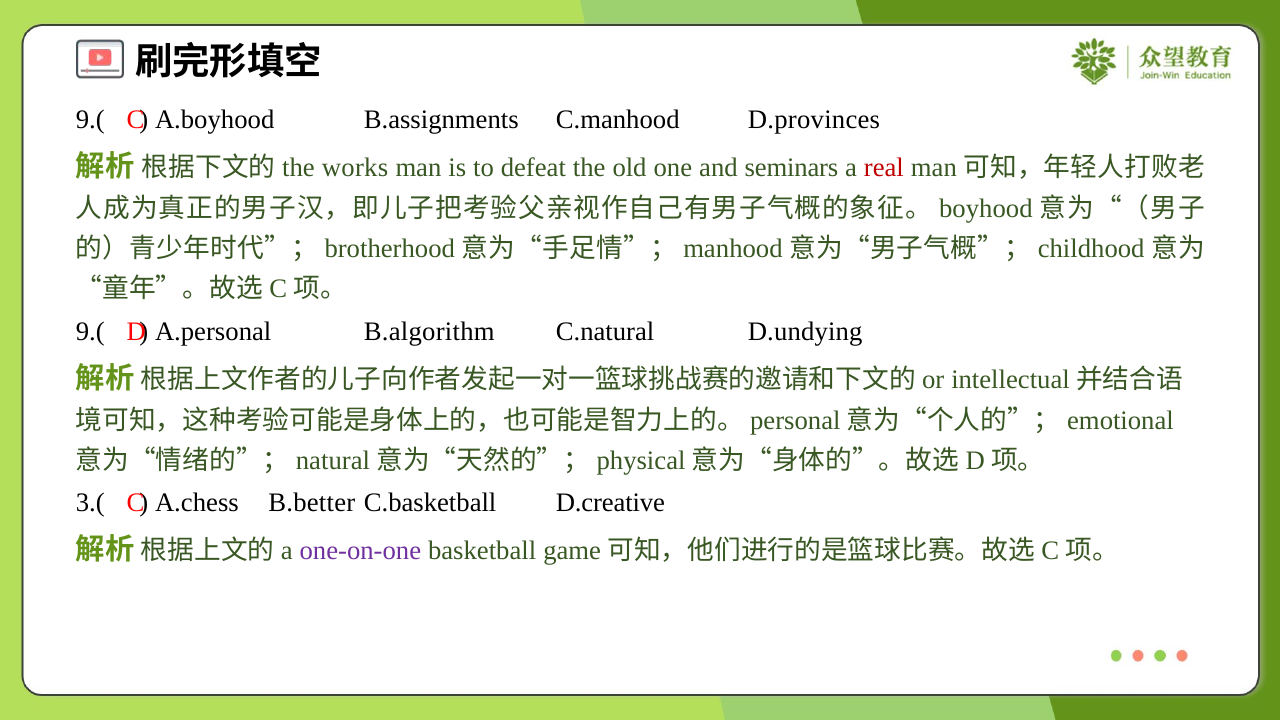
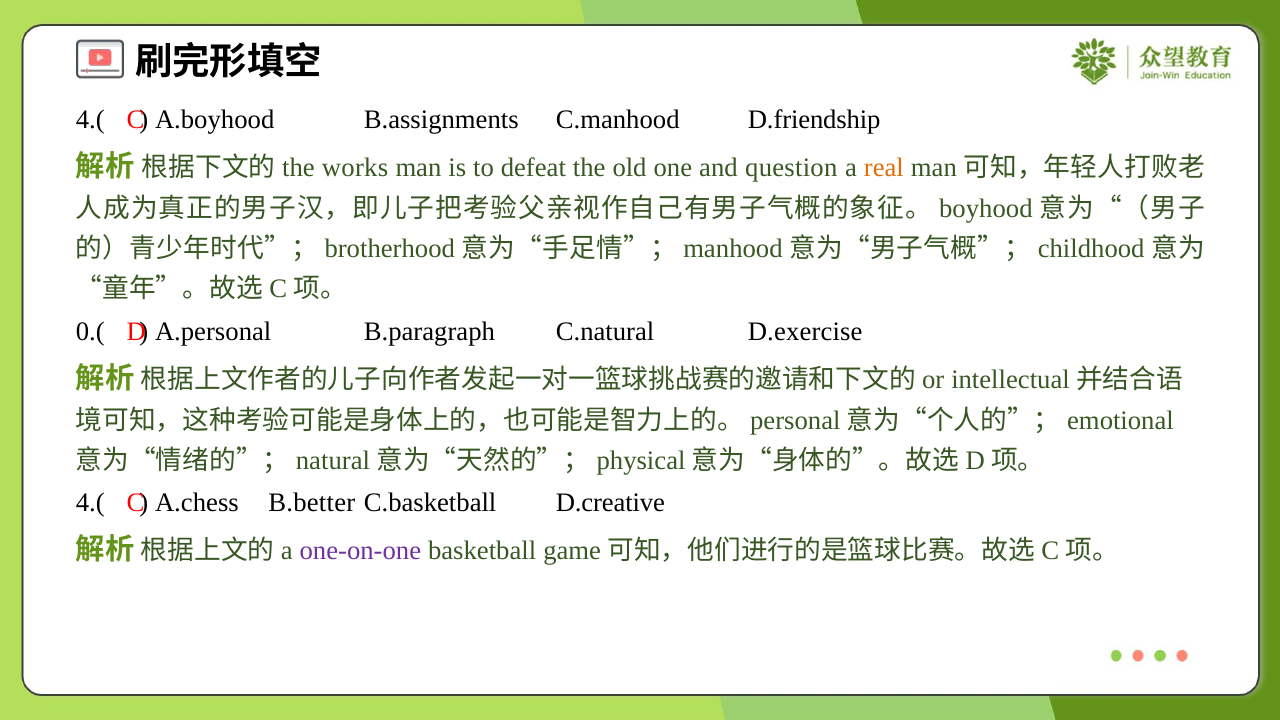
9.( at (90, 120): 9.( -> 4.(
D.provinces: D.provinces -> D.friendship
seminars: seminars -> question
real colour: red -> orange
9.( at (90, 332): 9.( -> 0.(
B.algorithm: B.algorithm -> B.paragraph
D.undying: D.undying -> D.exercise
3.( at (90, 503): 3.( -> 4.(
